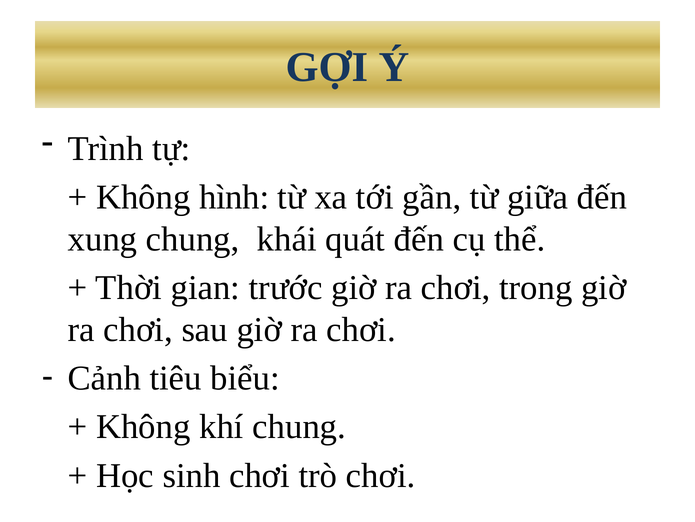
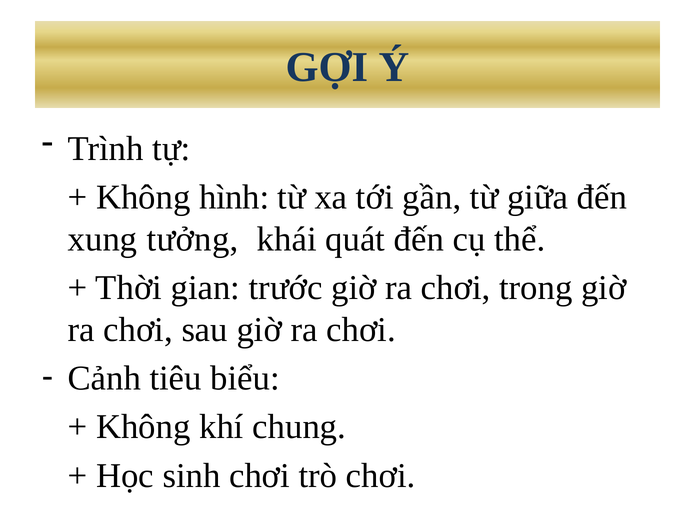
xung chung: chung -> tưởng
